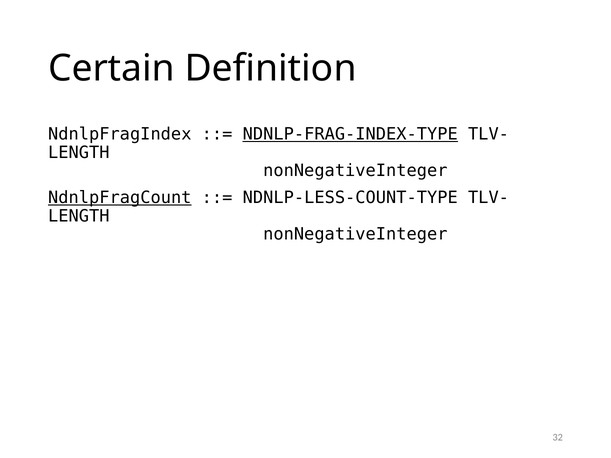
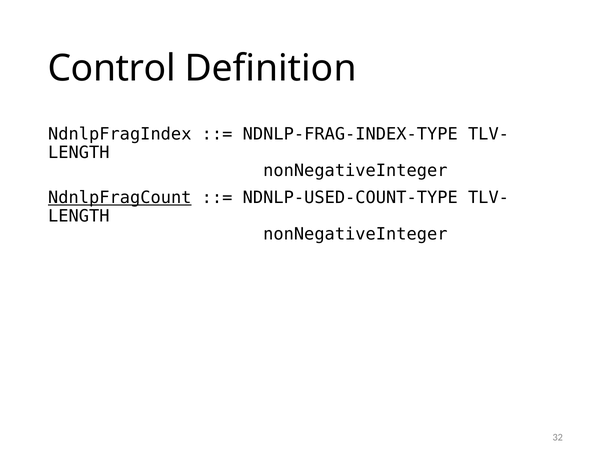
Certain: Certain -> Control
NDNLP-FRAG-INDEX-TYPE underline: present -> none
NDNLP-LESS-COUNT-TYPE: NDNLP-LESS-COUNT-TYPE -> NDNLP-USED-COUNT-TYPE
